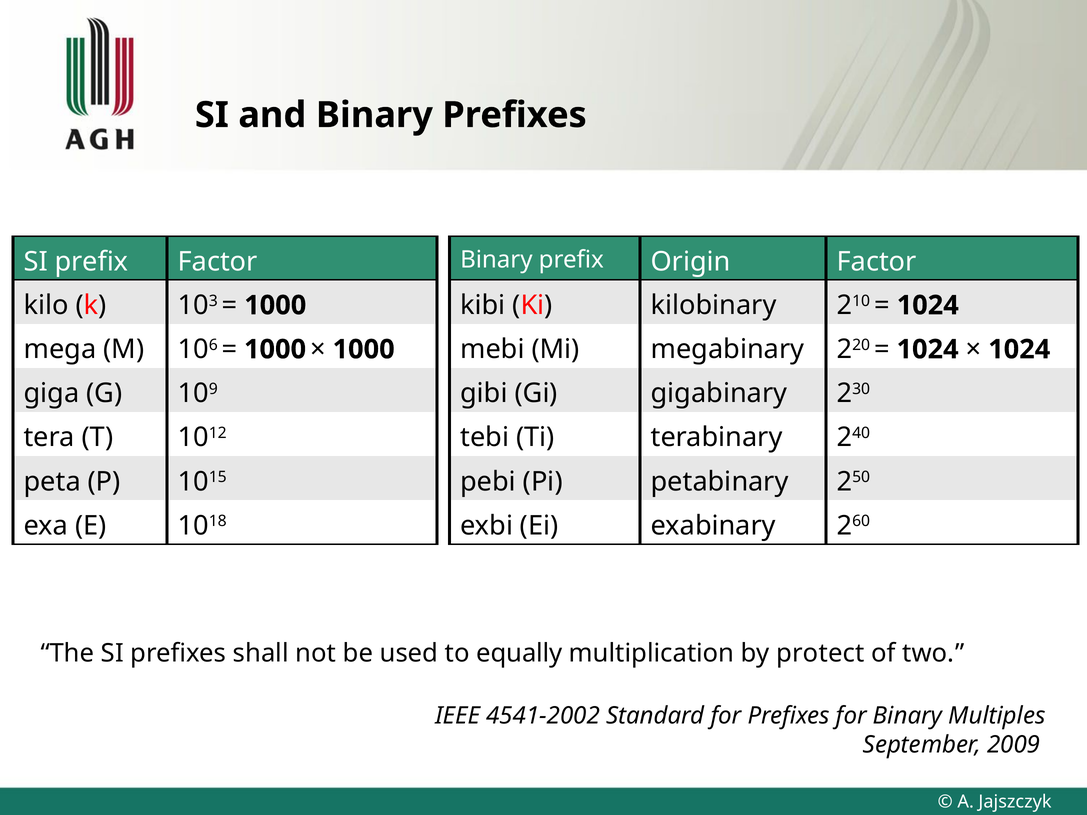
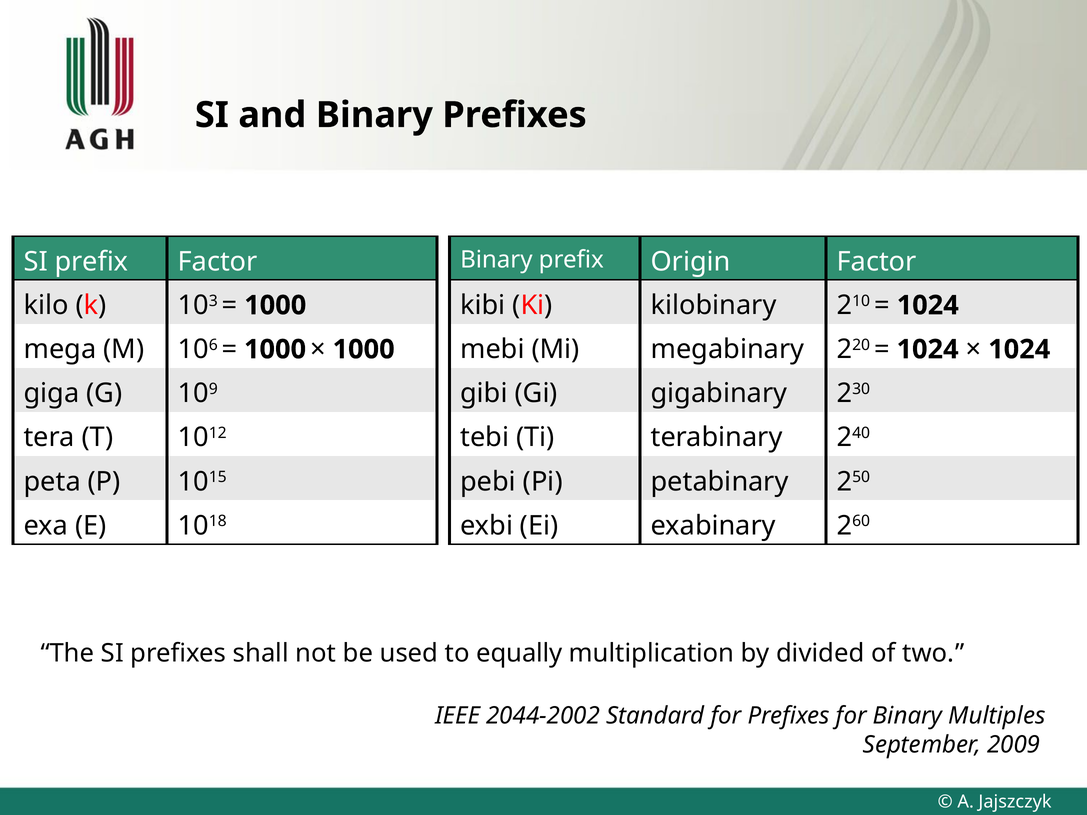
protect: protect -> divided
4541-2002: 4541-2002 -> 2044-2002
